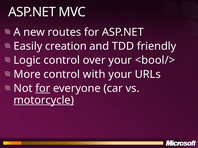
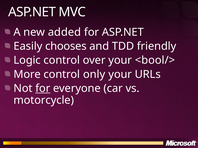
routes: routes -> added
creation: creation -> chooses
with: with -> only
motorcycle underline: present -> none
